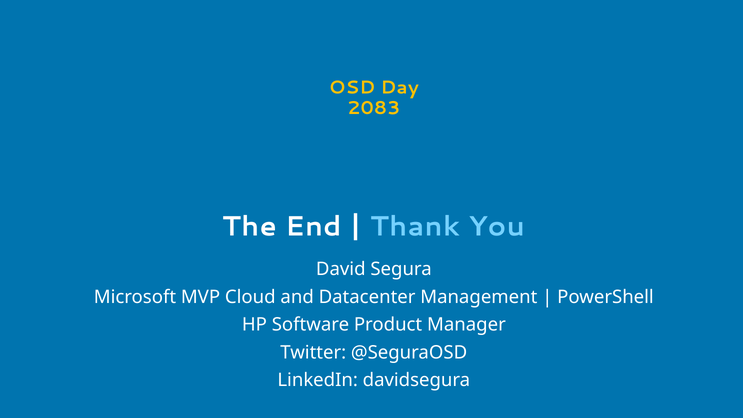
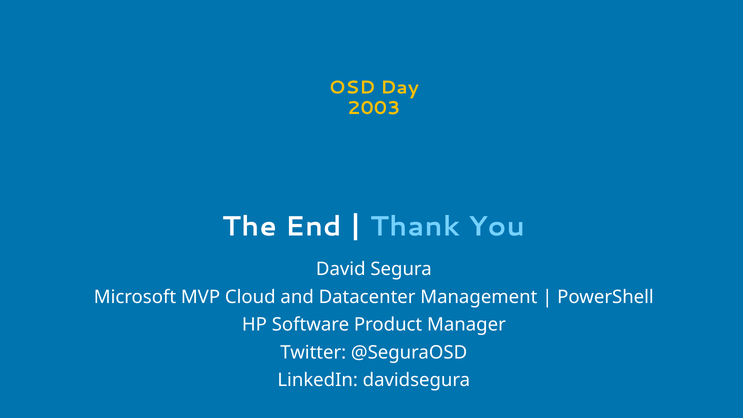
2083: 2083 -> 2003
